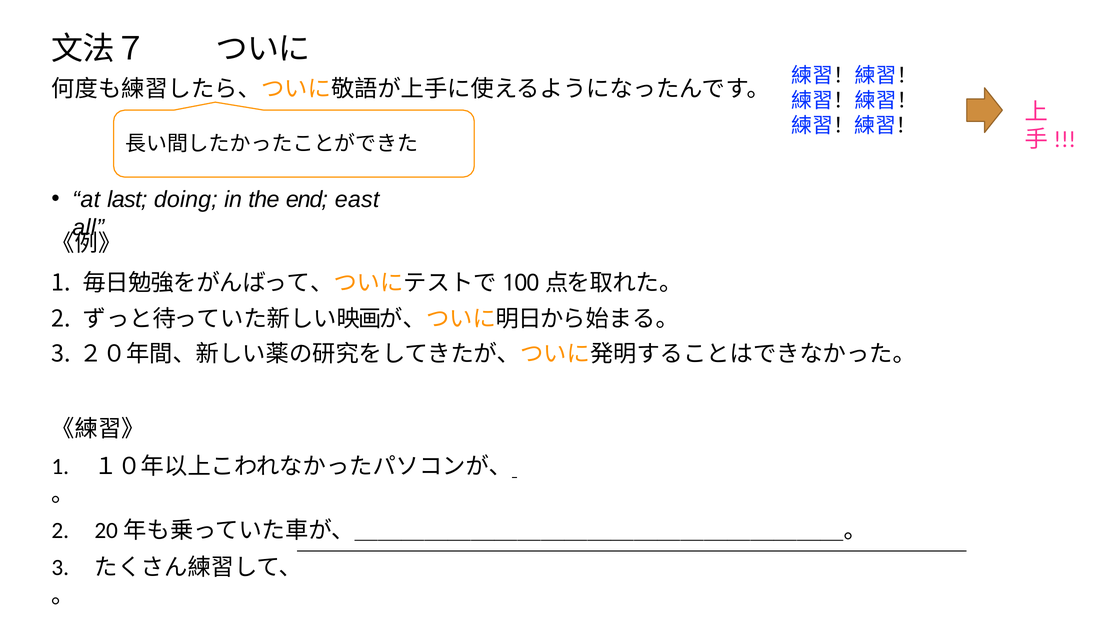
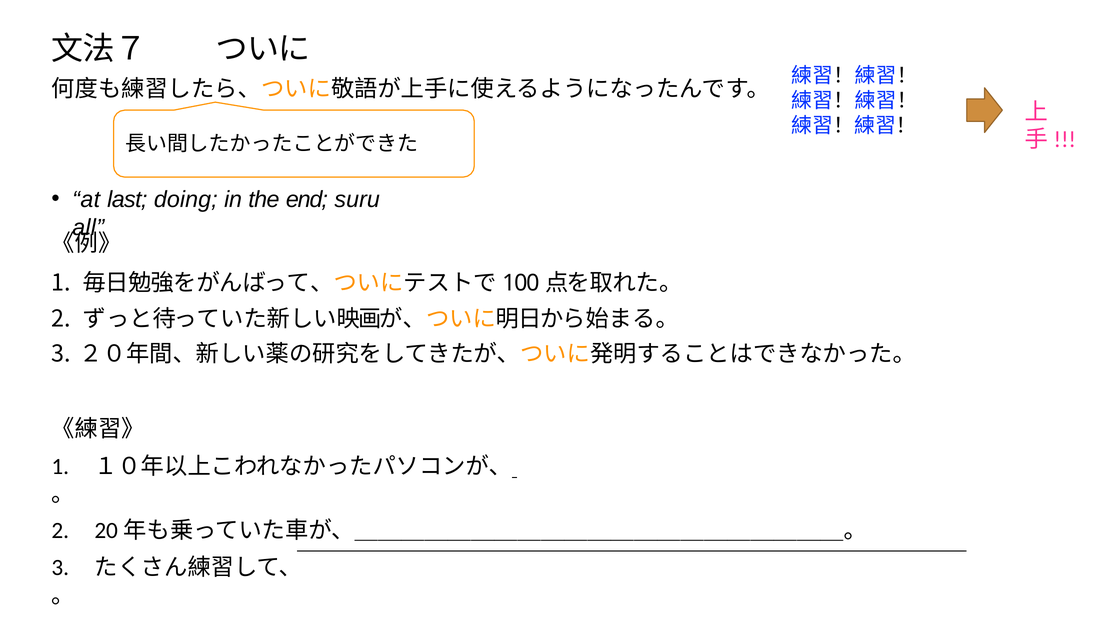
east: east -> suru
